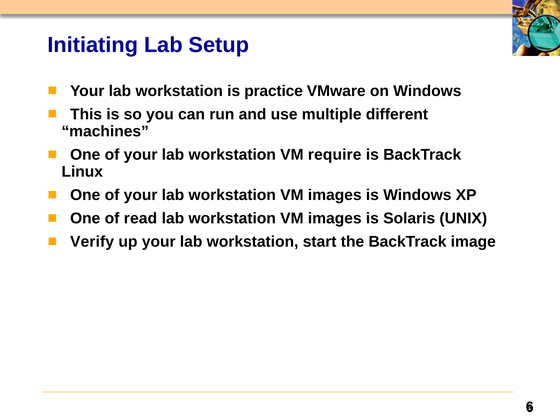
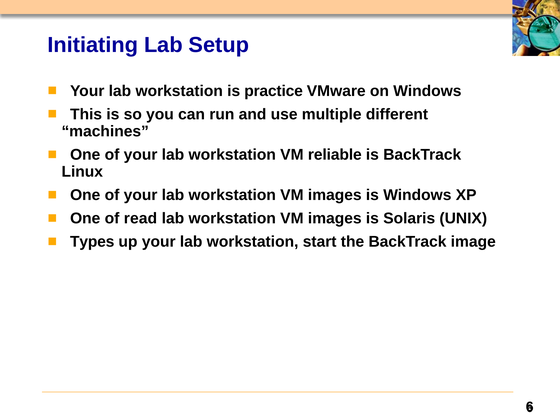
require: require -> reliable
Verify: Verify -> Types
